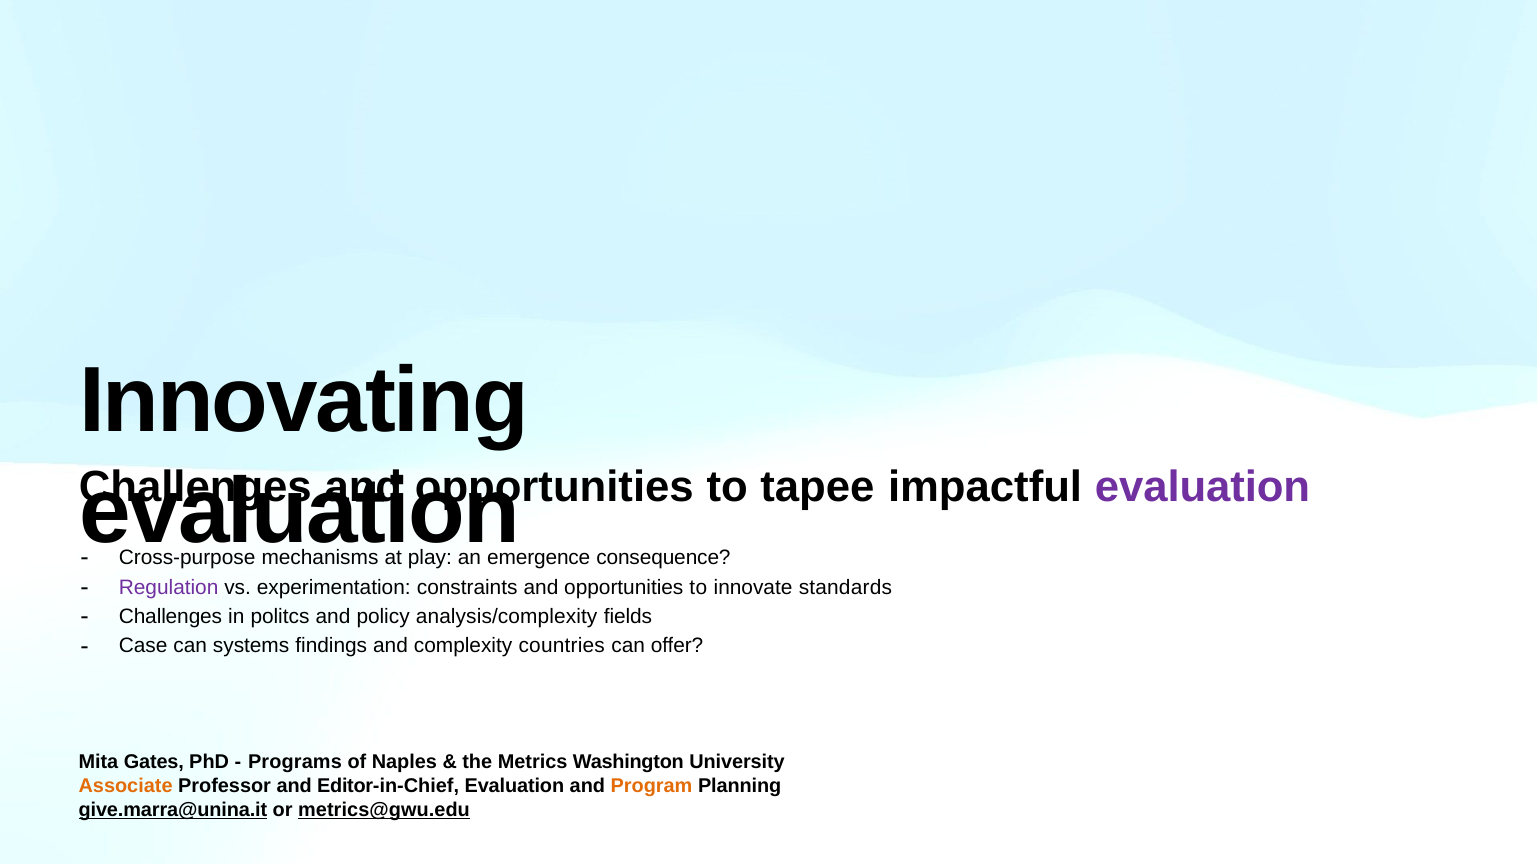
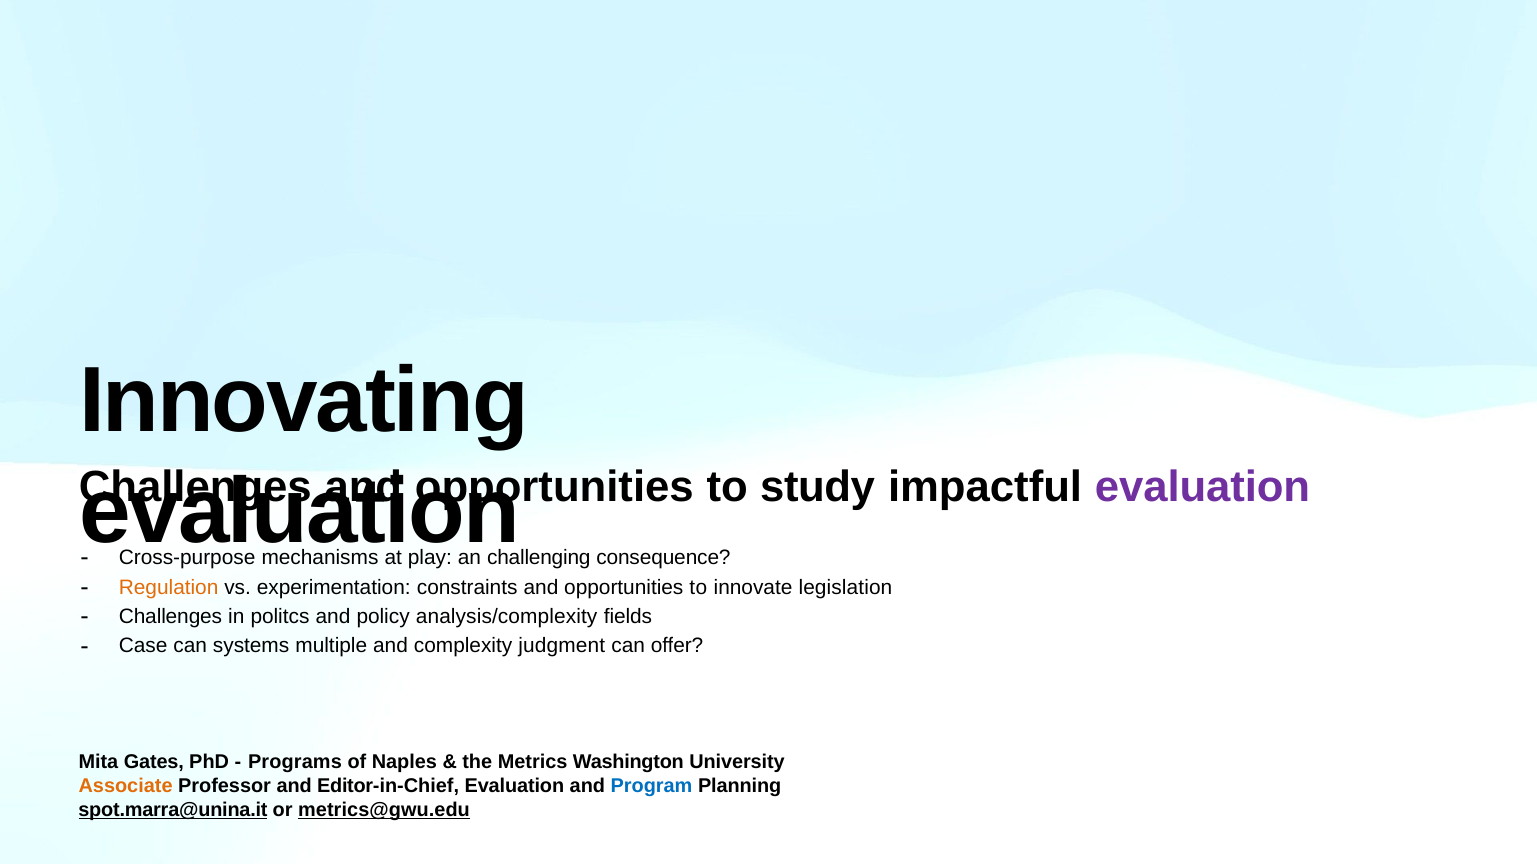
tapee: tapee -> study
emergence: emergence -> challenging
Regulation colour: purple -> orange
standards: standards -> legislation
findings: findings -> multiple
countries: countries -> judgment
Program colour: orange -> blue
give.marra@unina.it: give.marra@unina.it -> spot.marra@unina.it
